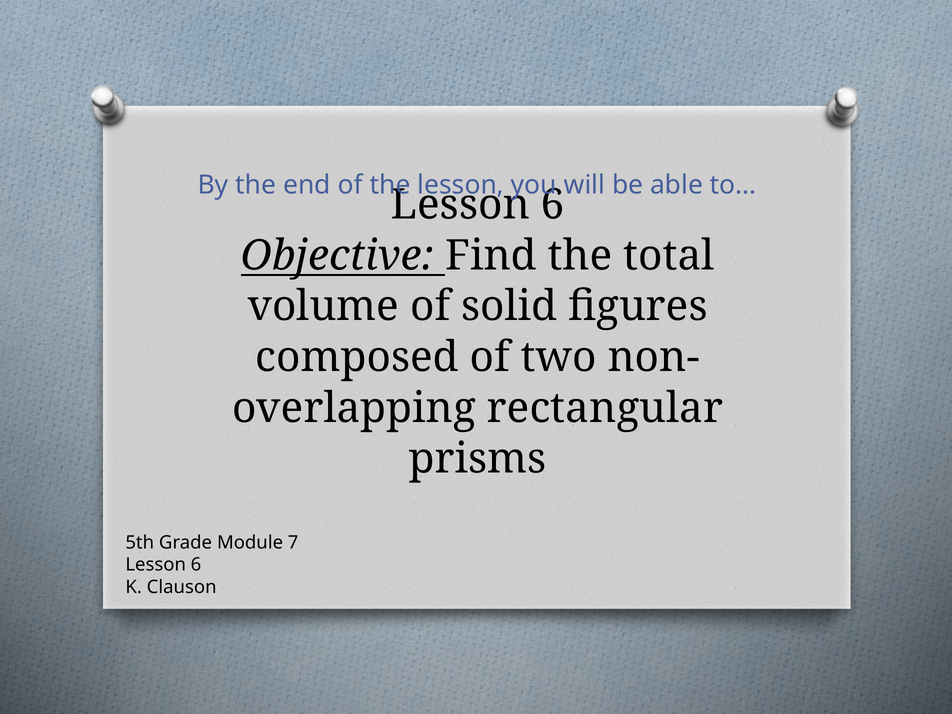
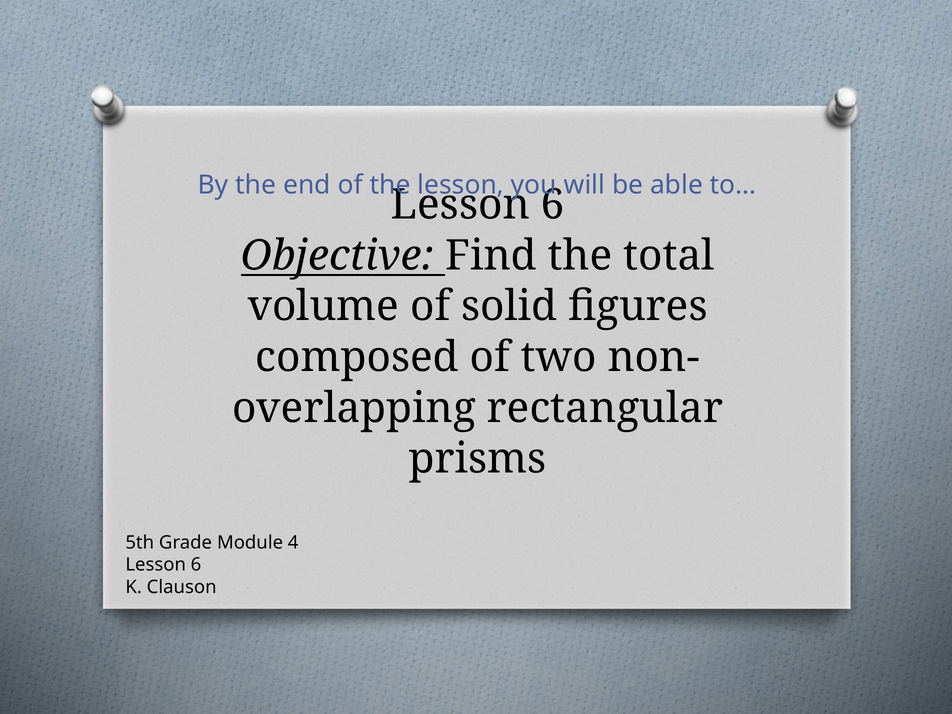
7: 7 -> 4
